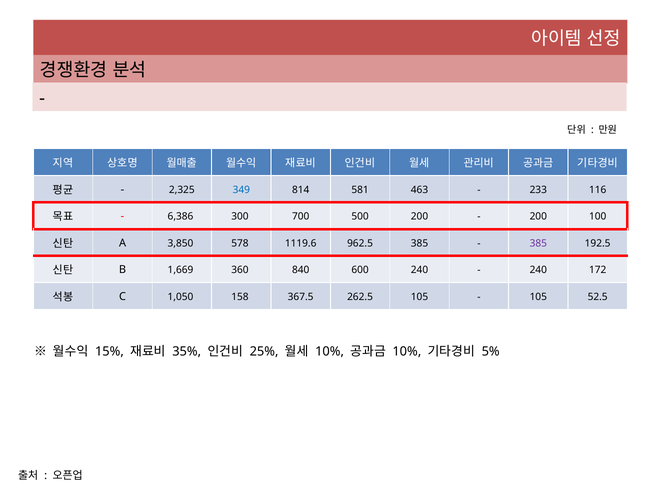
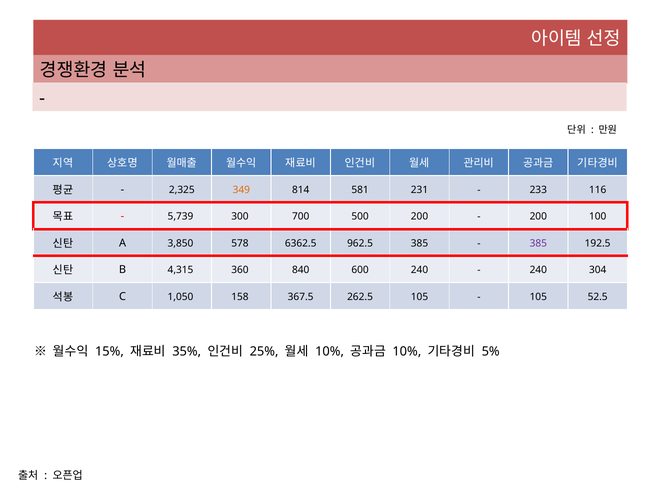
349 colour: blue -> orange
463: 463 -> 231
6,386: 6,386 -> 5,739
1119.6: 1119.6 -> 6362.5
1,669: 1,669 -> 4,315
172: 172 -> 304
